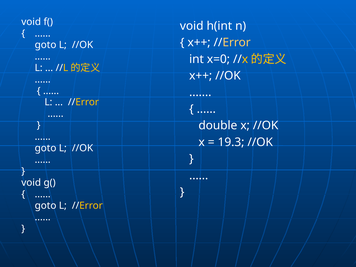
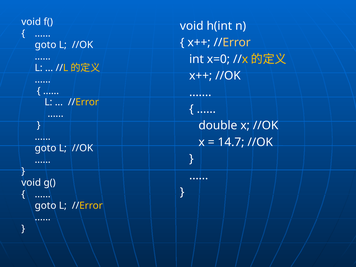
19.3: 19.3 -> 14.7
